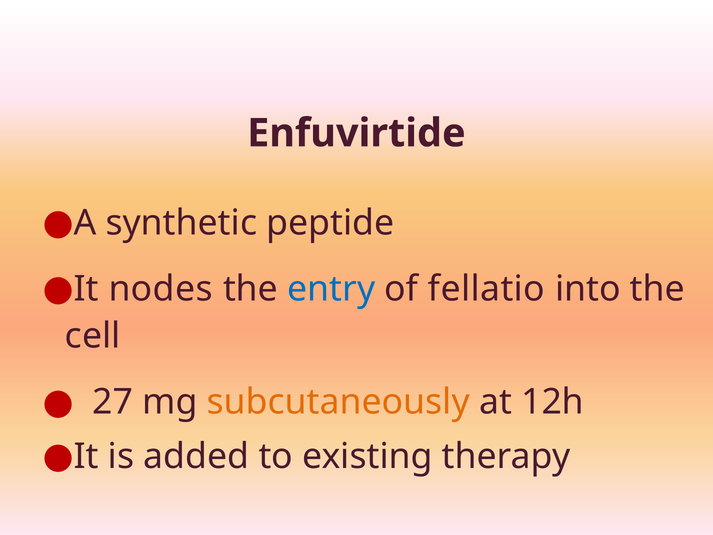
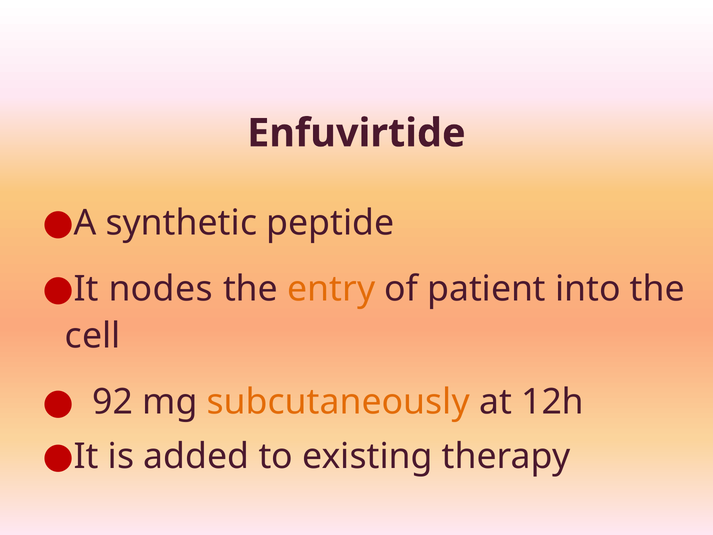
entry colour: blue -> orange
fellatio: fellatio -> patient
27: 27 -> 92
